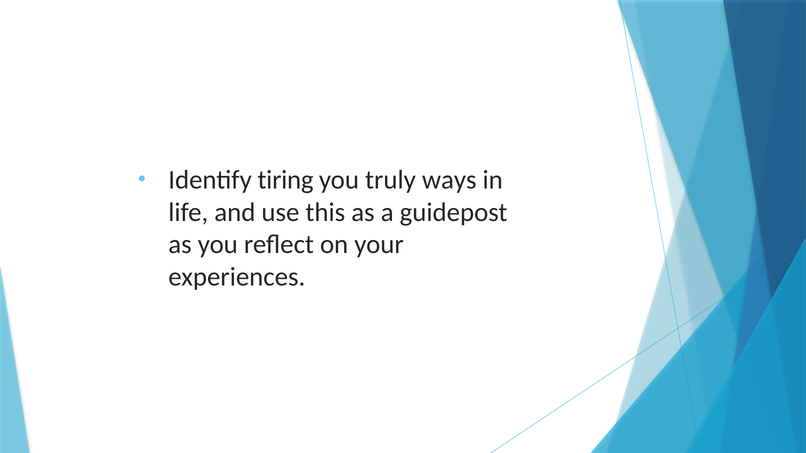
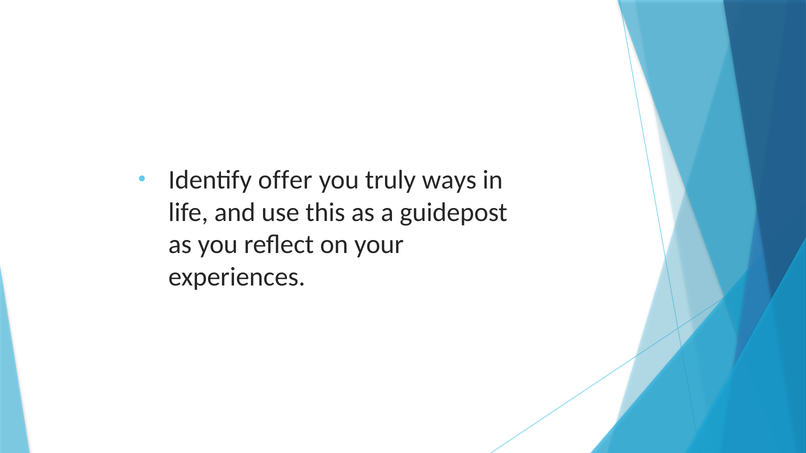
tiring: tiring -> offer
